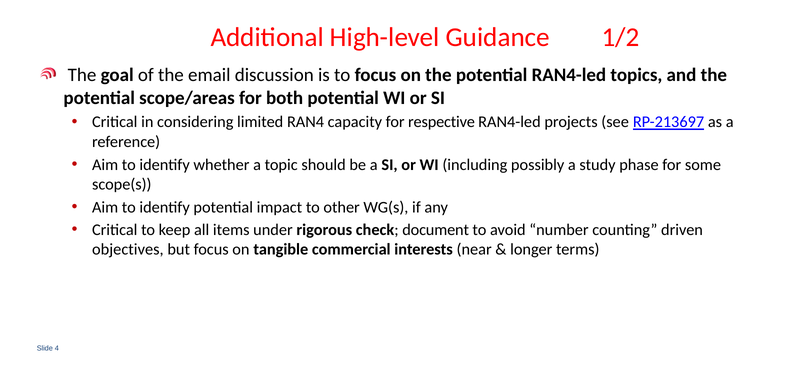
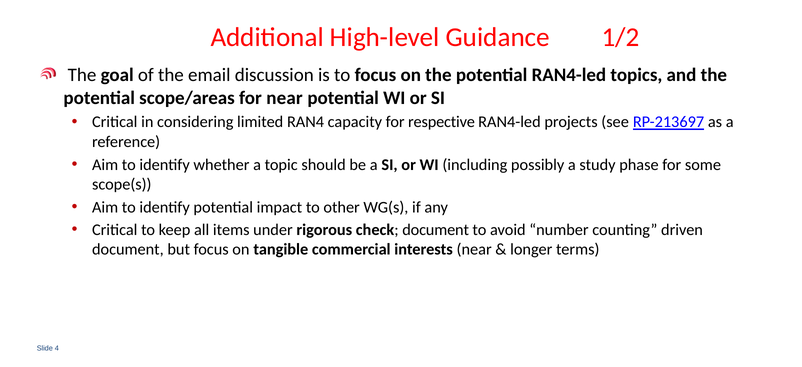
for both: both -> near
objectives at (128, 249): objectives -> document
